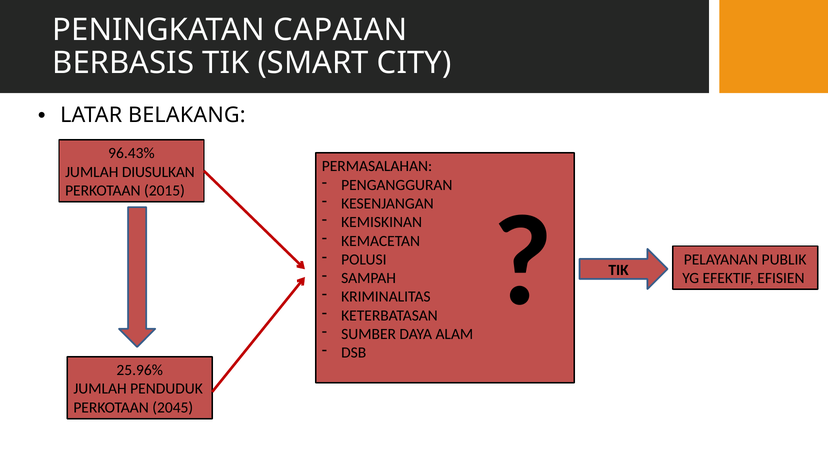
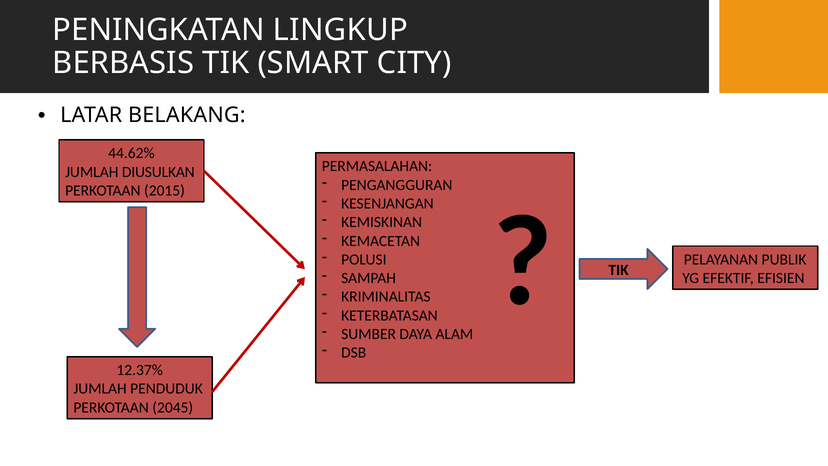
CAPAIAN: CAPAIAN -> LINGKUP
96.43%: 96.43% -> 44.62%
25.96%: 25.96% -> 12.37%
